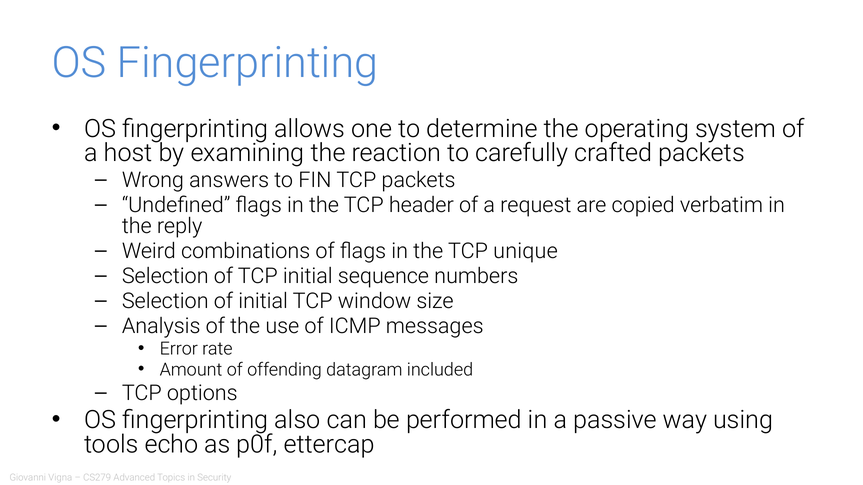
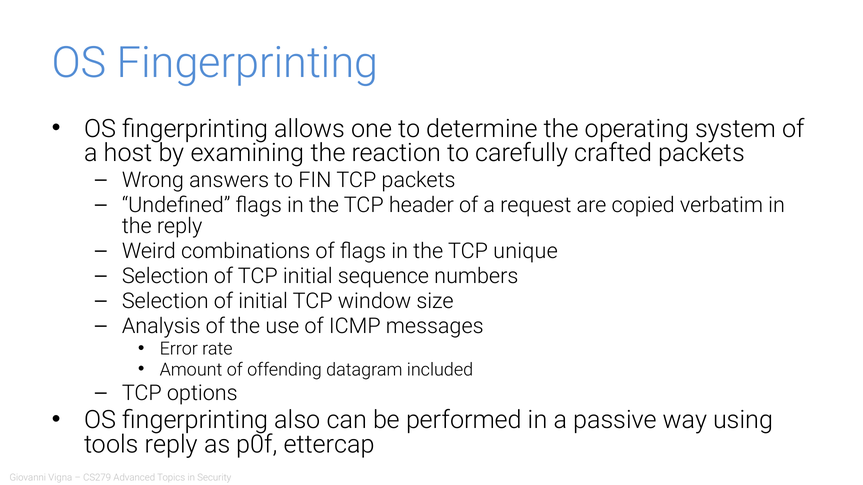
tools echo: echo -> reply
